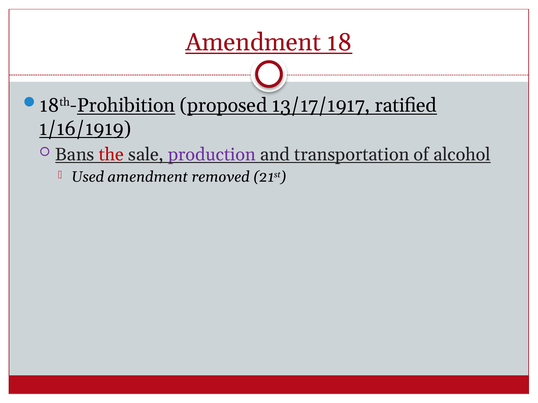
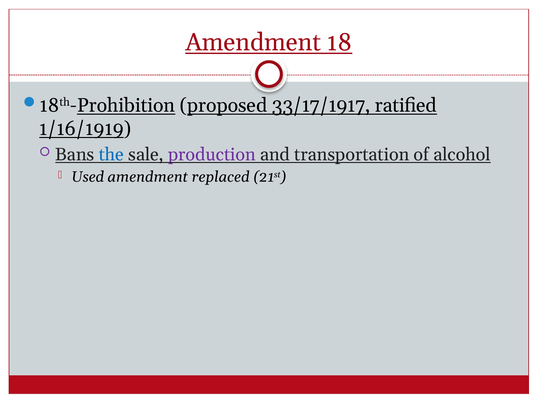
13/17/1917: 13/17/1917 -> 33/17/1917
the colour: red -> blue
removed: removed -> replaced
